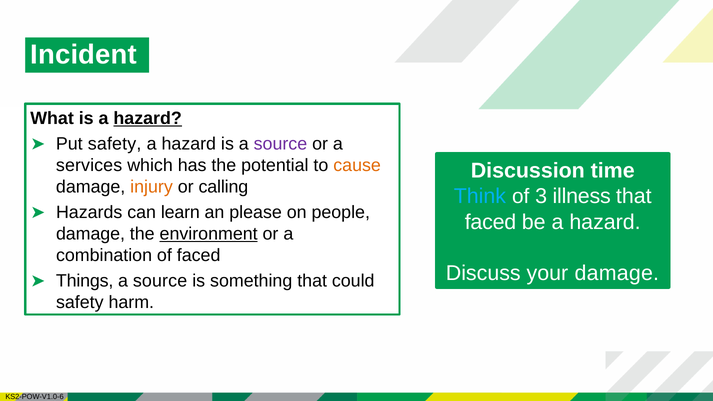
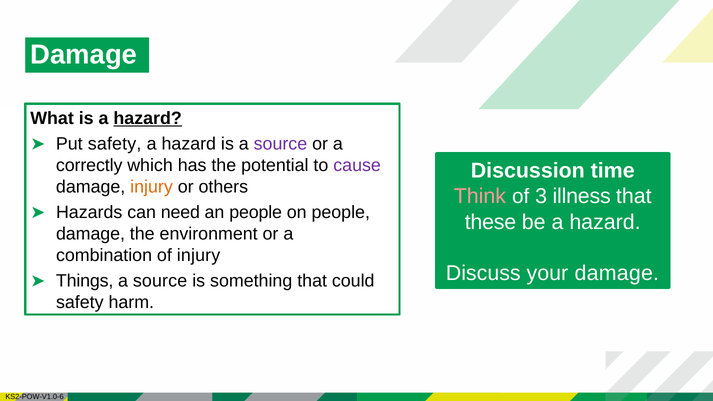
Incident at (84, 55): Incident -> Damage
services: services -> correctly
cause colour: orange -> purple
calling: calling -> others
Think colour: light blue -> pink
learn: learn -> need
an please: please -> people
faced at (490, 222): faced -> these
environment underline: present -> none
of faced: faced -> injury
